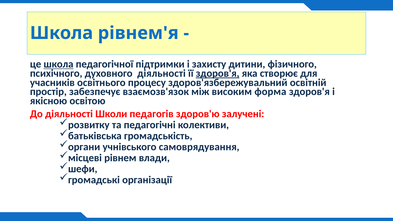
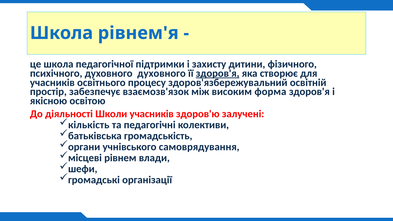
школа at (59, 64) underline: present -> none
духовного діяльності: діяльності -> духовного
Школи педагогів: педагогів -> учасників
розвитку: розвитку -> кількість
